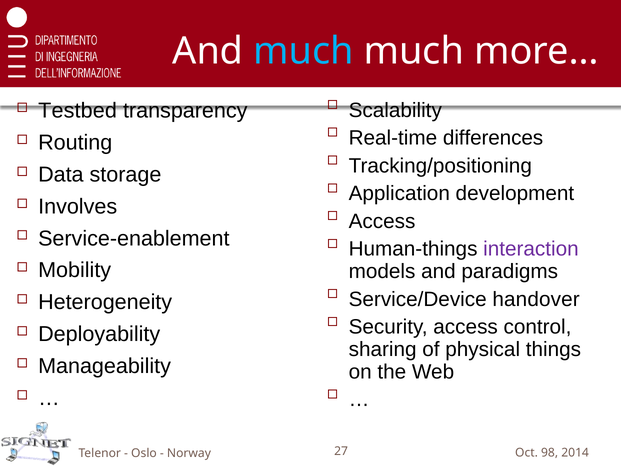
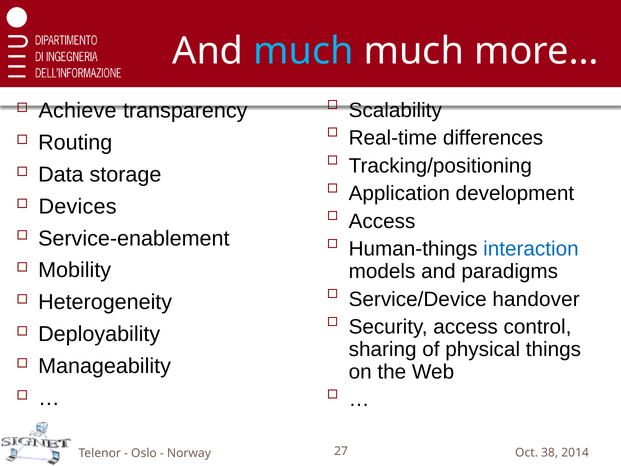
Testbed: Testbed -> Achieve
Involves: Involves -> Devices
interaction colour: purple -> blue
98: 98 -> 38
